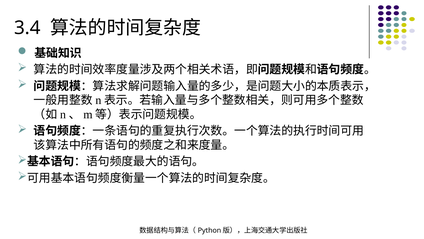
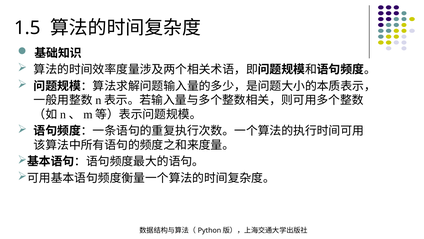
3.4: 3.4 -> 1.5
